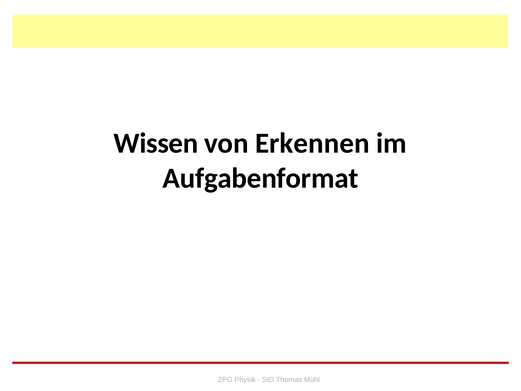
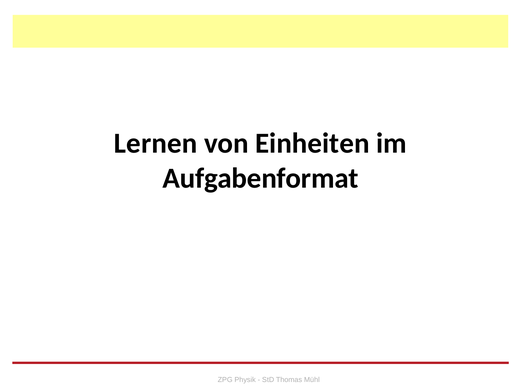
Wissen: Wissen -> Lernen
Erkennen: Erkennen -> Einheiten
